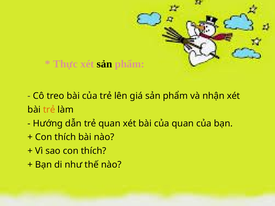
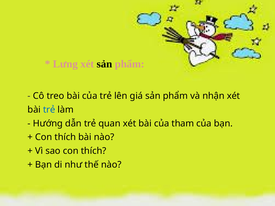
Thực: Thực -> Lưng
trẻ at (49, 110) colour: orange -> blue
của quan: quan -> tham
